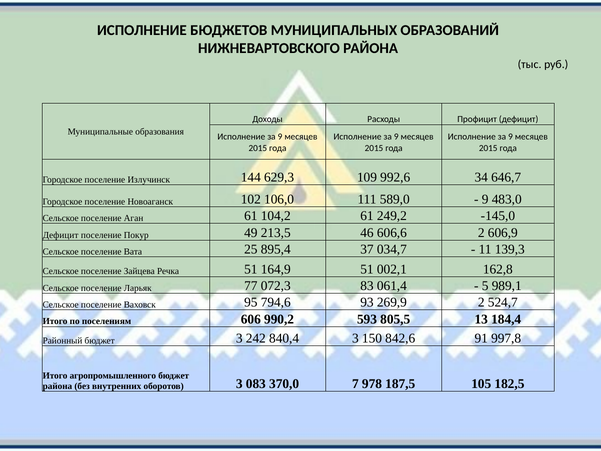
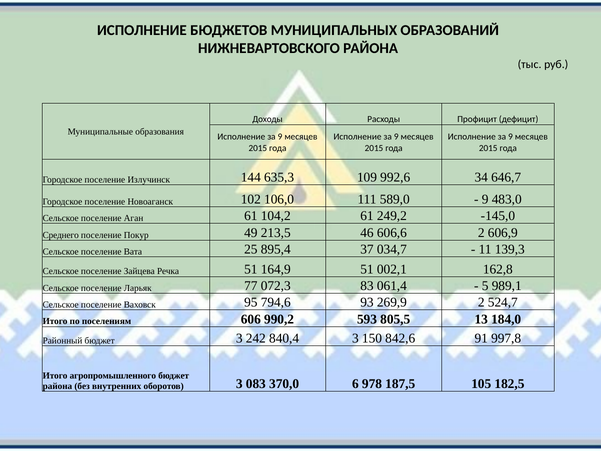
629,3: 629,3 -> 635,3
Дефицит at (61, 235): Дефицит -> Среднего
184,4: 184,4 -> 184,0
7: 7 -> 6
